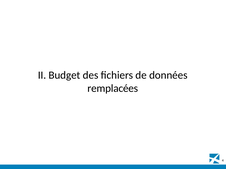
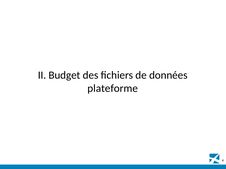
remplacées: remplacées -> plateforme
